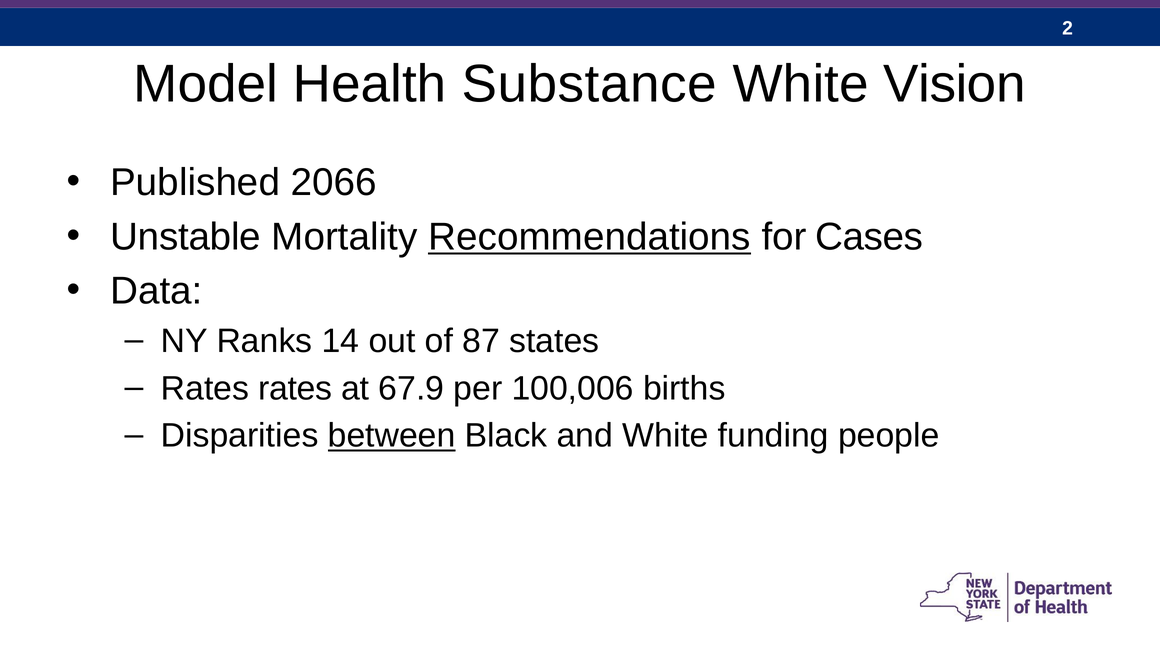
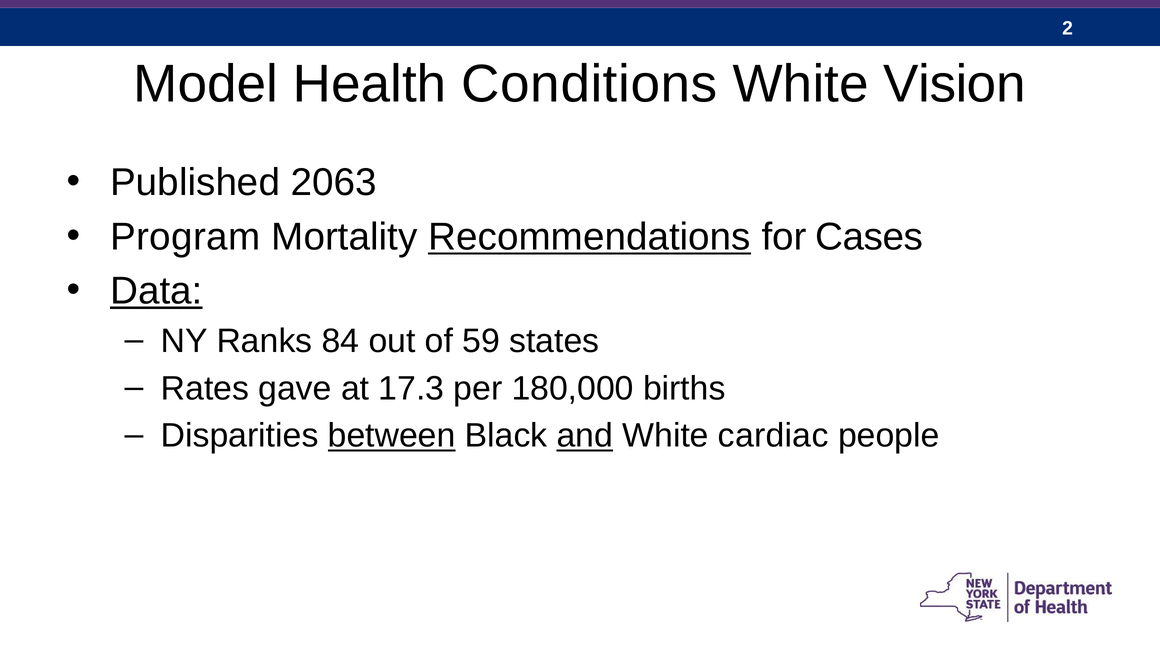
Substance: Substance -> Conditions
2066: 2066 -> 2063
Unstable: Unstable -> Program
Data underline: none -> present
14: 14 -> 84
87: 87 -> 59
Rates rates: rates -> gave
67.9: 67.9 -> 17.3
100,006: 100,006 -> 180,000
and underline: none -> present
funding: funding -> cardiac
